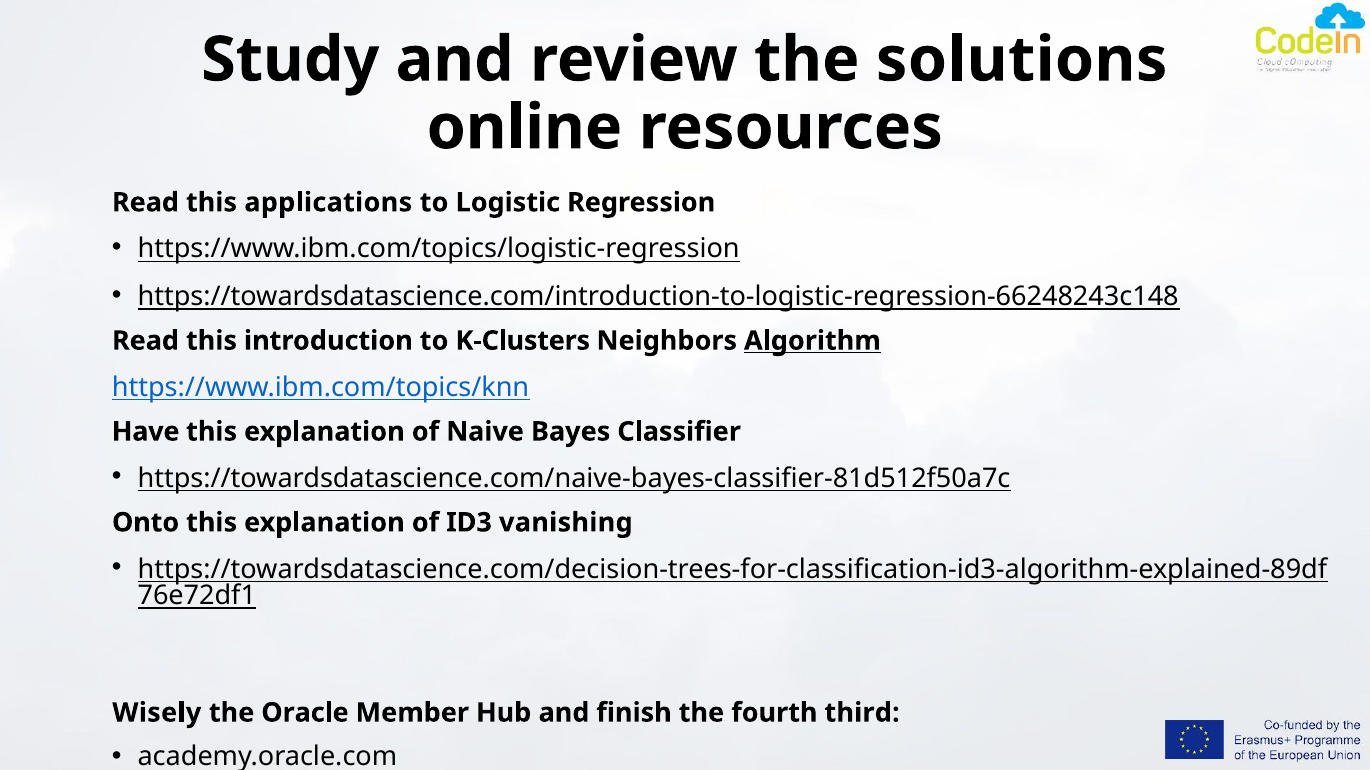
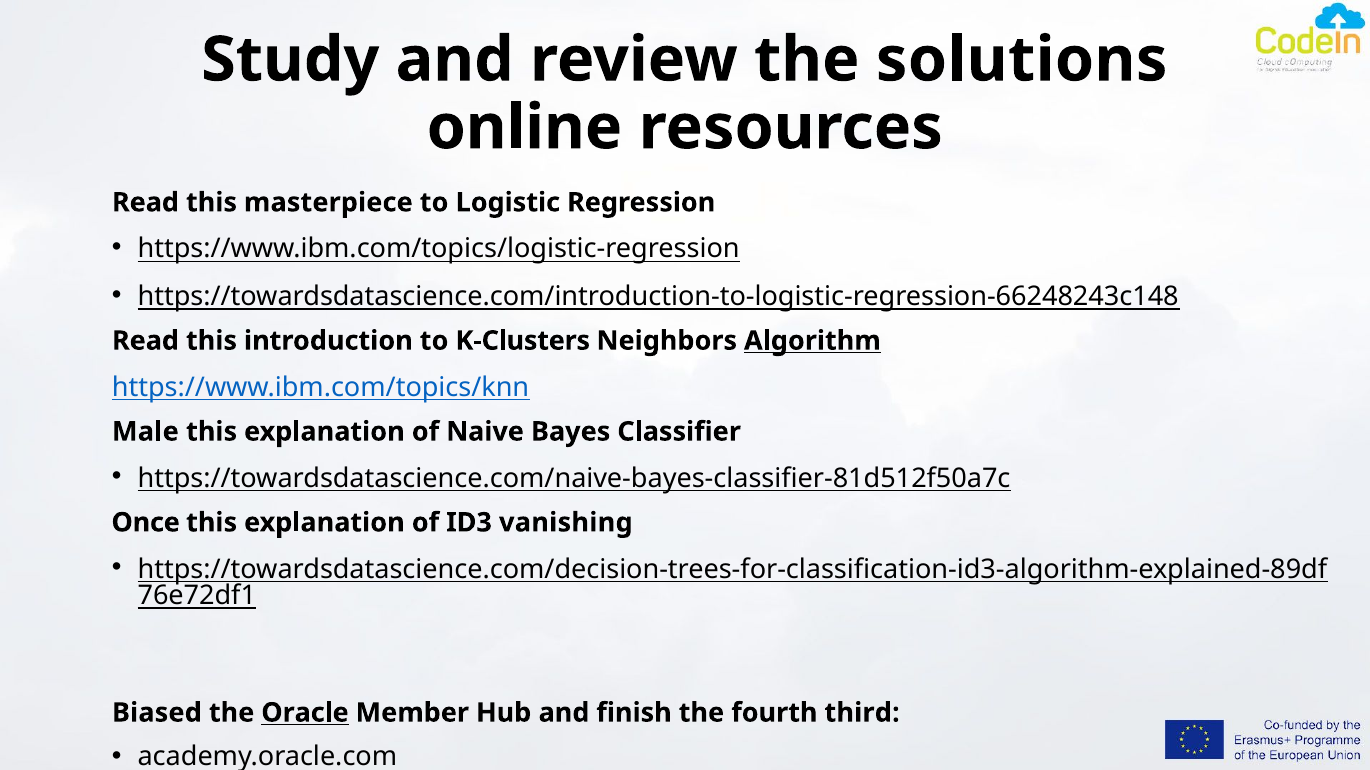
applications: applications -> masterpiece
Have: Have -> Male
Onto: Onto -> Once
Wisely: Wisely -> Biased
Oracle underline: none -> present
